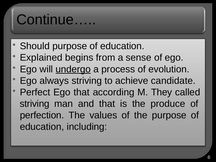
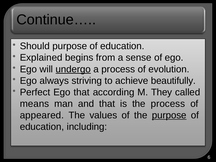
candidate: candidate -> beautifully
striving at (35, 104): striving -> means
the produce: produce -> process
perfection: perfection -> appeared
purpose at (169, 115) underline: none -> present
